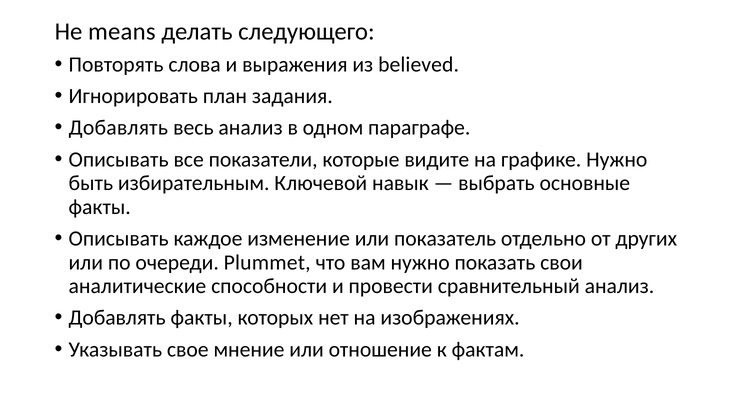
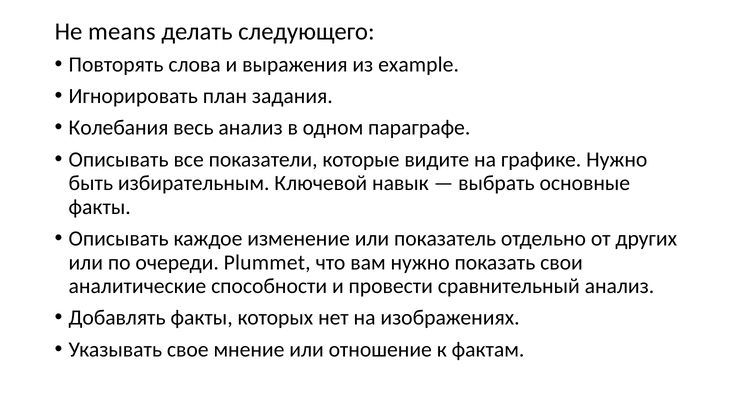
believed: believed -> example
Добавлять at (118, 128): Добавлять -> Колебания
